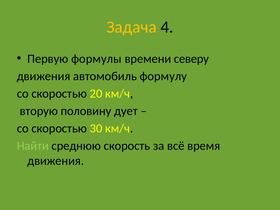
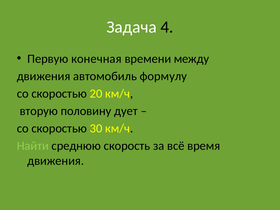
Задача colour: yellow -> white
формулы: формулы -> конечная
северу: северу -> между
